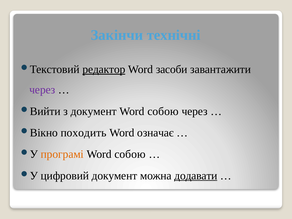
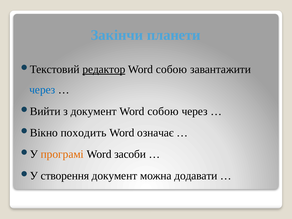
технічні: технічні -> планети
засоби at (172, 69): засоби -> собою
через at (42, 90) colour: purple -> blue
собою at (130, 154): собою -> засоби
цифровий: цифровий -> створення
додавати underline: present -> none
